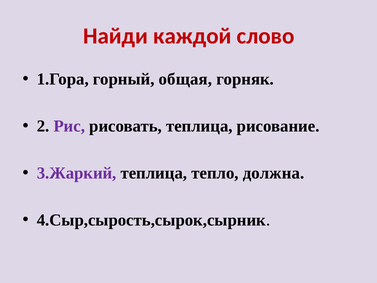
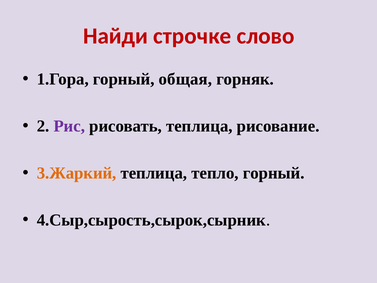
каждой: каждой -> строчке
3.Жаркий colour: purple -> orange
тепло должна: должна -> горный
